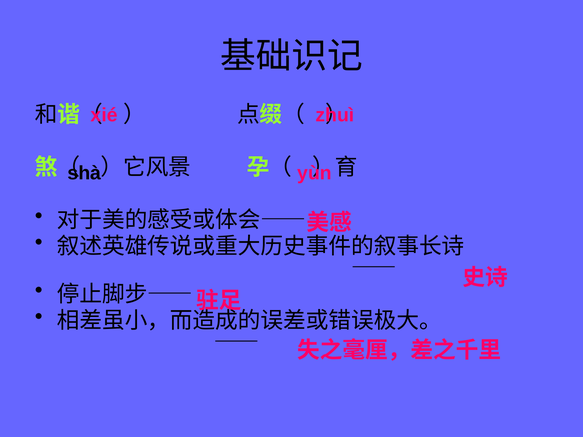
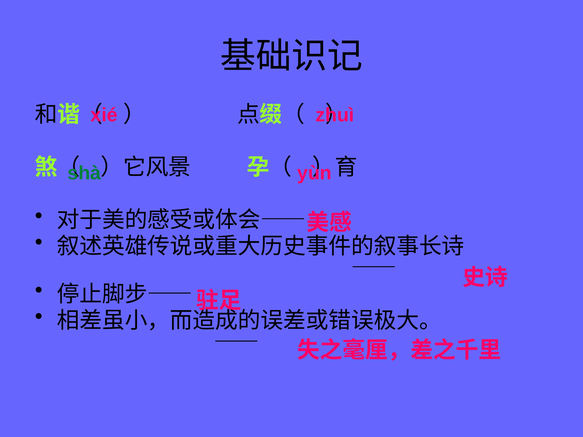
shà colour: black -> green
